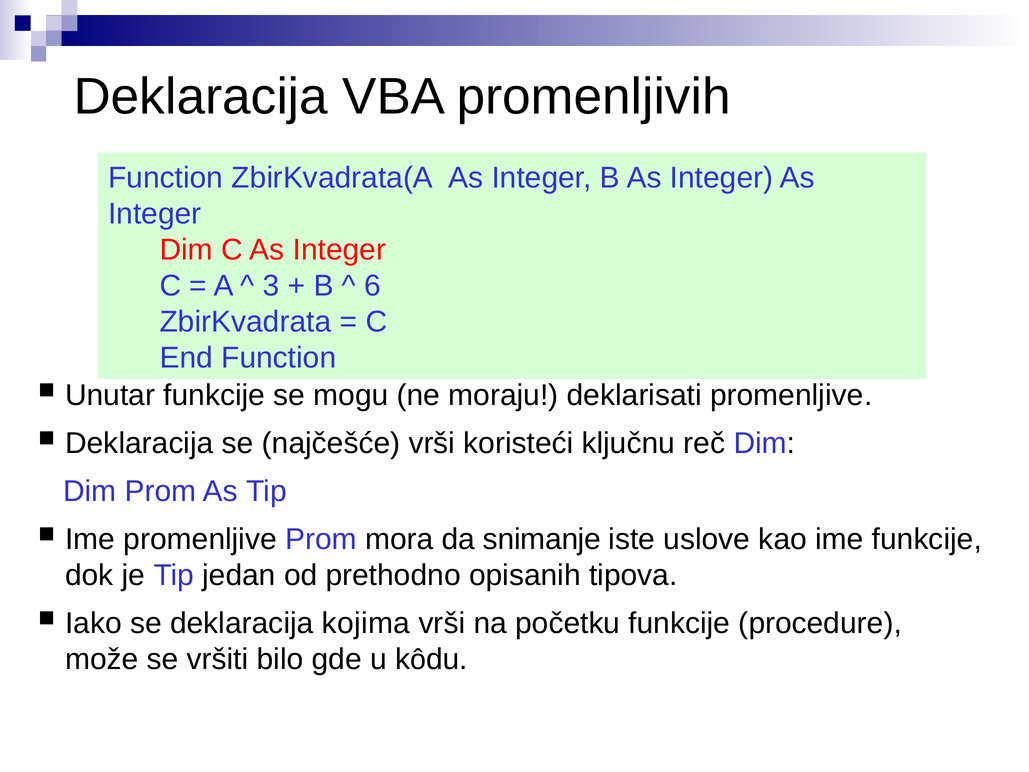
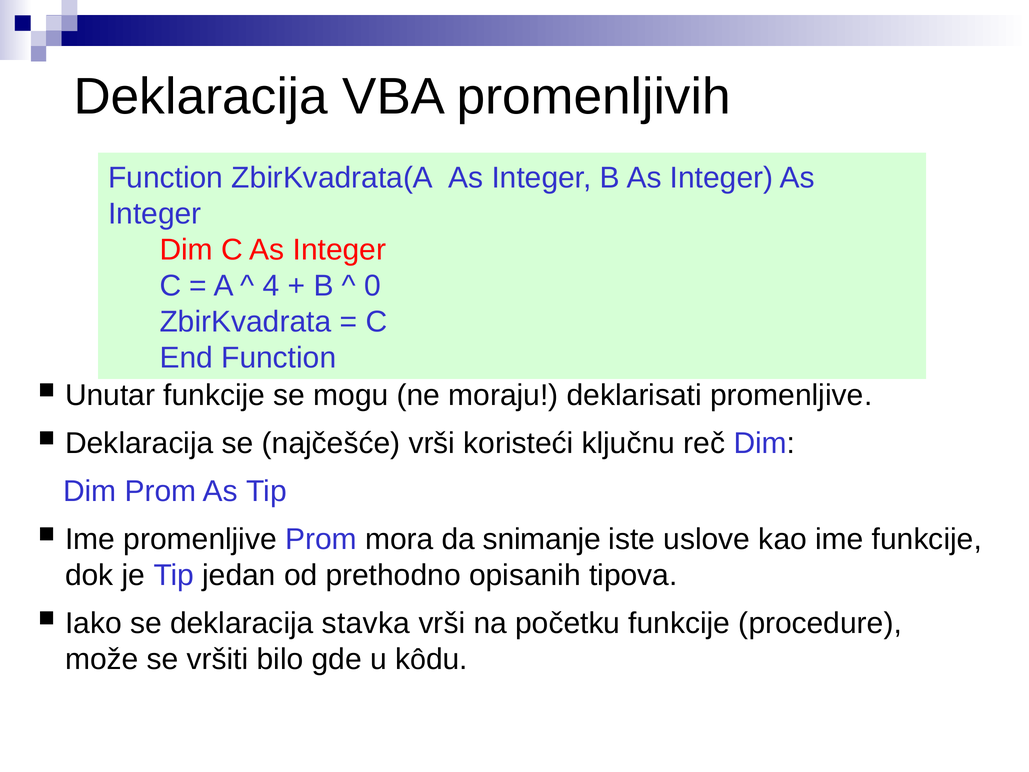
3: 3 -> 4
6: 6 -> 0
kojima: kojima -> stavka
